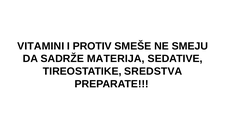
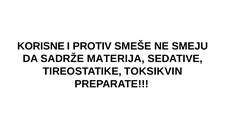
VITAMINI: VITAMINI -> KORISNE
SREDSTVA: SREDSTVA -> TOKSIKVIN
